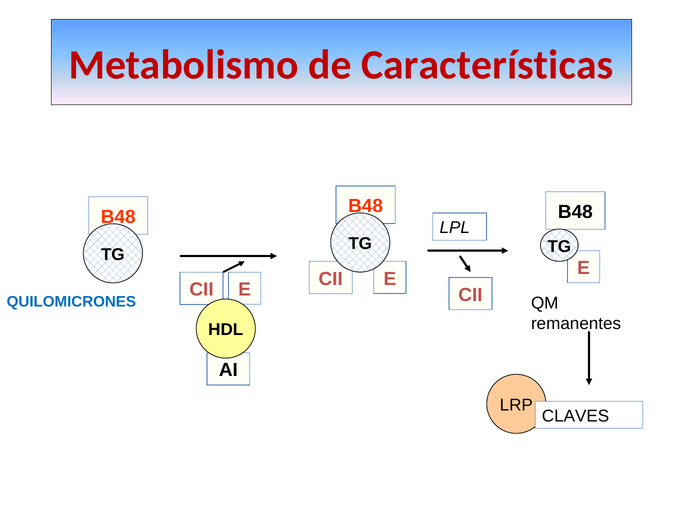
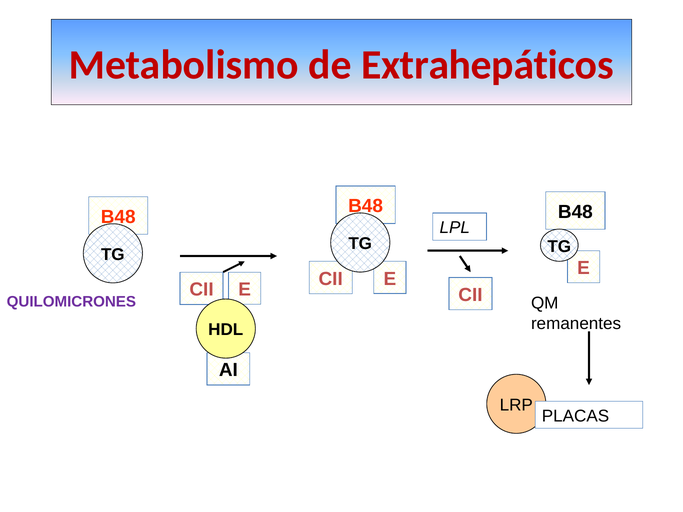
Características: Características -> Extrahepáticos
QUILOMICRONES colour: blue -> purple
CLAVES: CLAVES -> PLACAS
